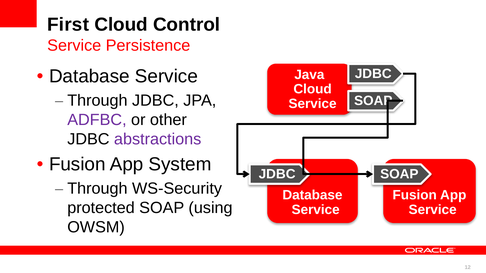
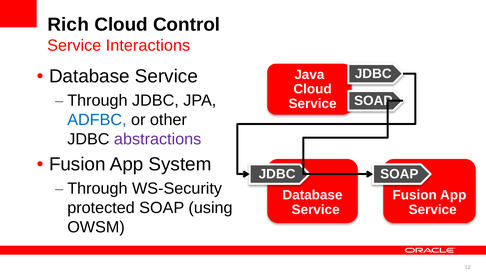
First: First -> Rich
Persistence: Persistence -> Interactions
ADFBC colour: purple -> blue
